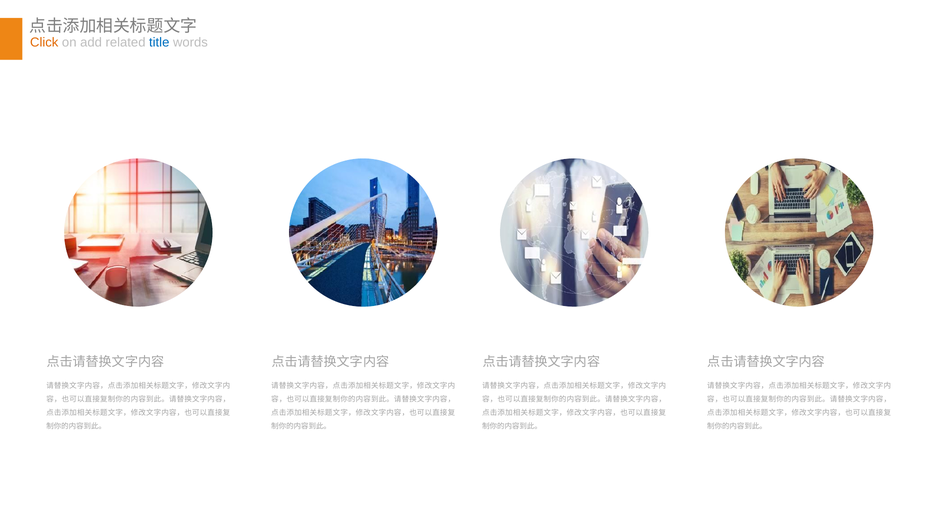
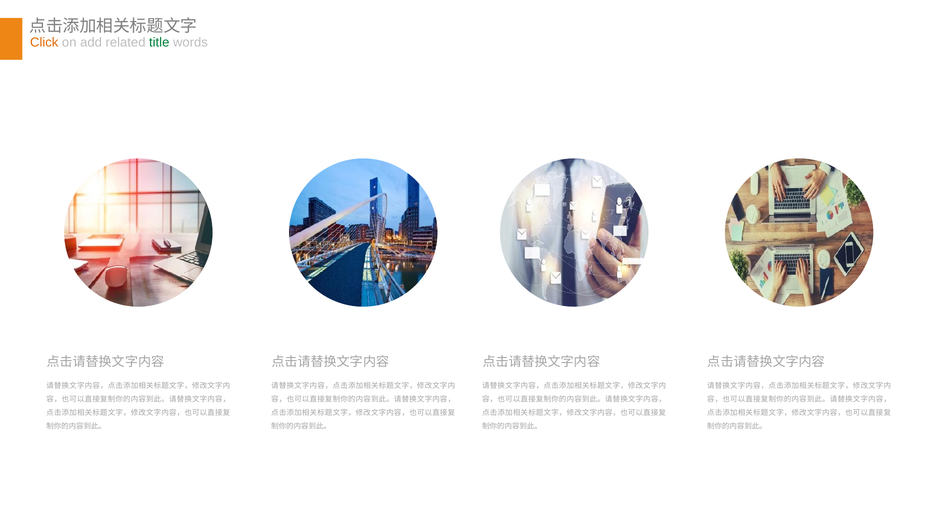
title colour: blue -> green
